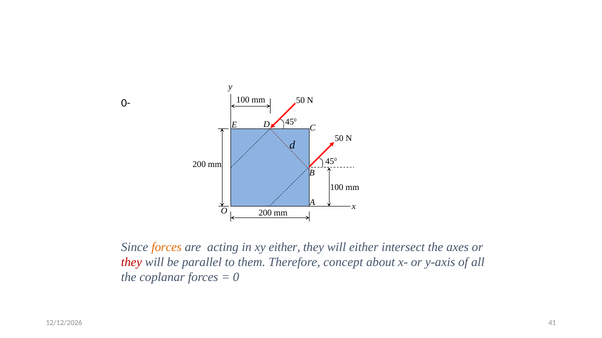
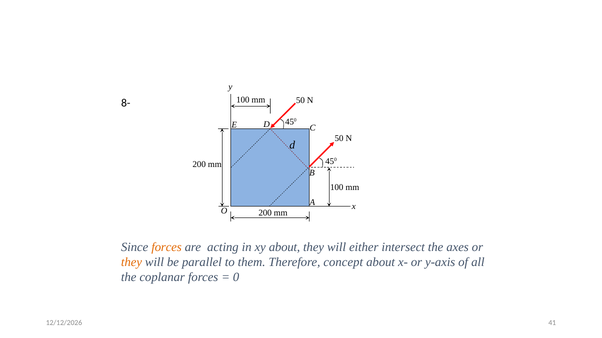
0-: 0- -> 8-
xy either: either -> about
they at (132, 263) colour: red -> orange
